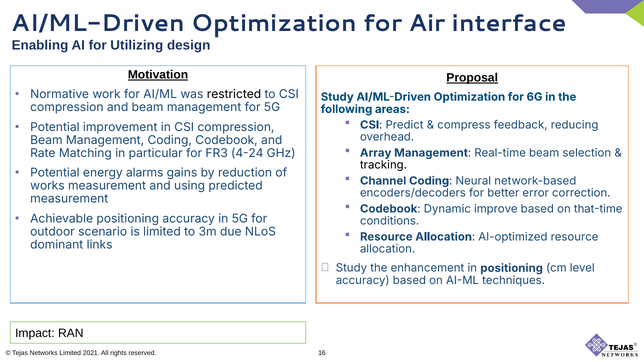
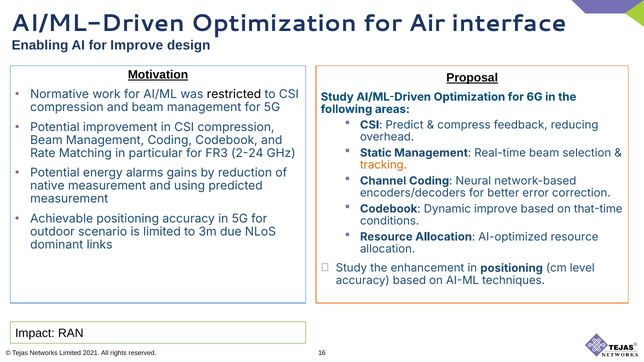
for Utilizing: Utilizing -> Improve
Array: Array -> Static
4-24: 4-24 -> 2-24
tracking colour: black -> orange
works: works -> native
